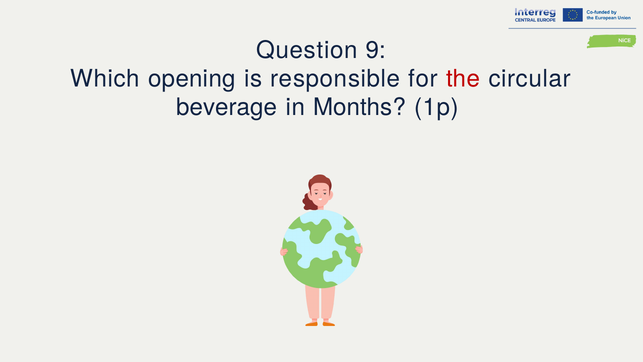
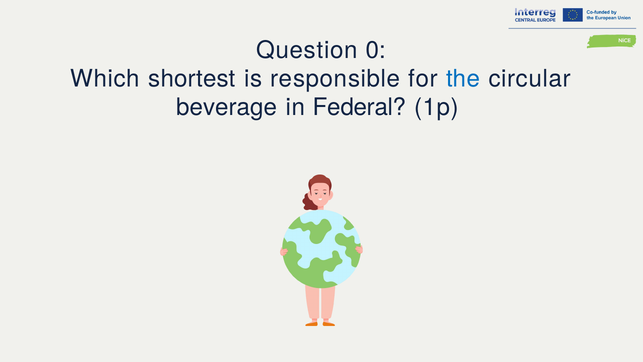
9: 9 -> 0
opening: opening -> shortest
the colour: red -> blue
Months: Months -> Federal
